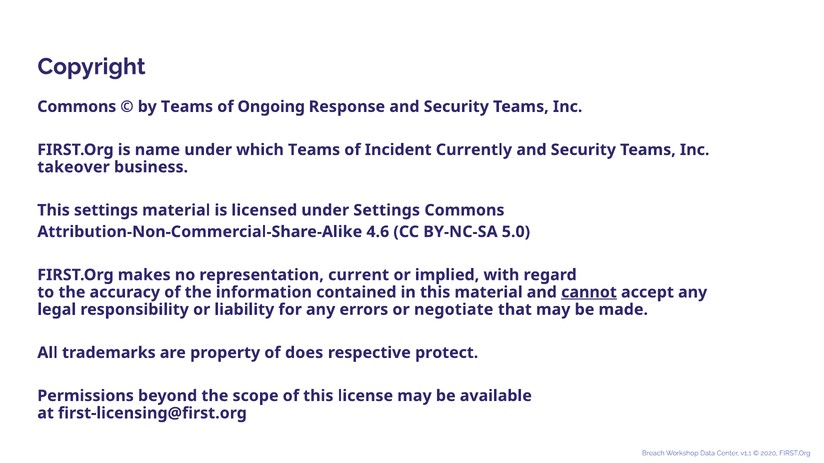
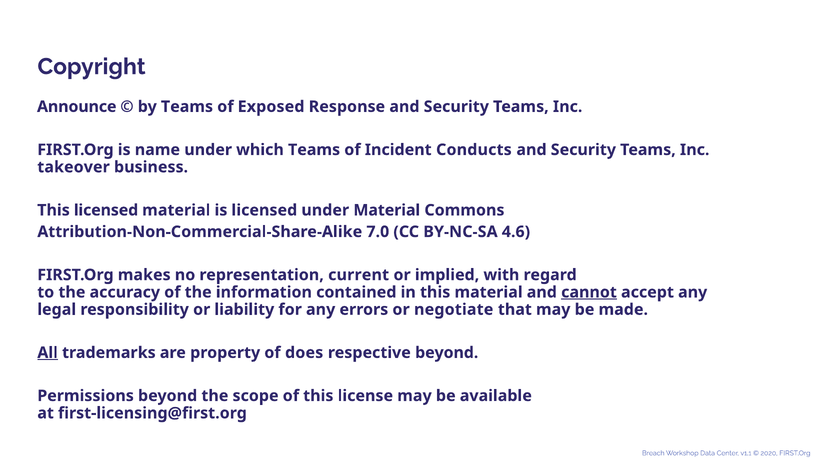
Commons at (77, 107): Commons -> Announce
Ongoing: Ongoing -> Exposed
Currently: Currently -> Conducts
This settings: settings -> licensed
under Settings: Settings -> Material
4.6: 4.6 -> 7.0
5.0: 5.0 -> 4.6
All underline: none -> present
respective protect: protect -> beyond
